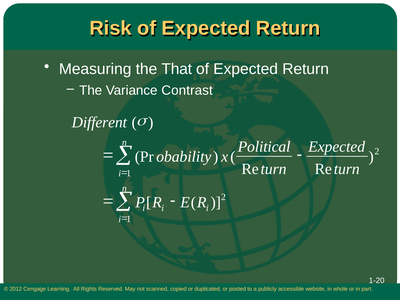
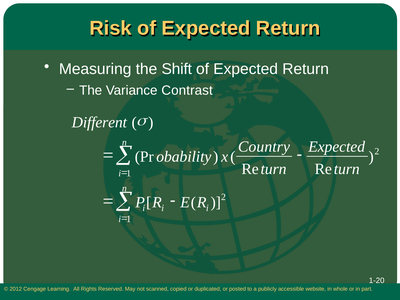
That: That -> Shift
Political: Political -> Country
